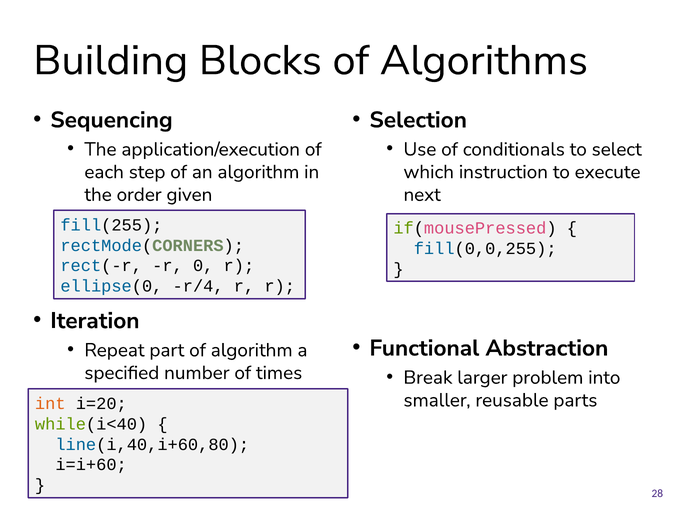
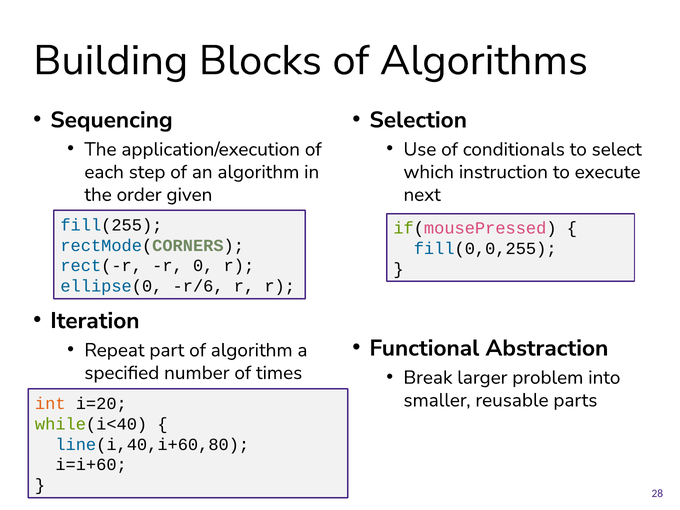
r/4: r/4 -> r/6
